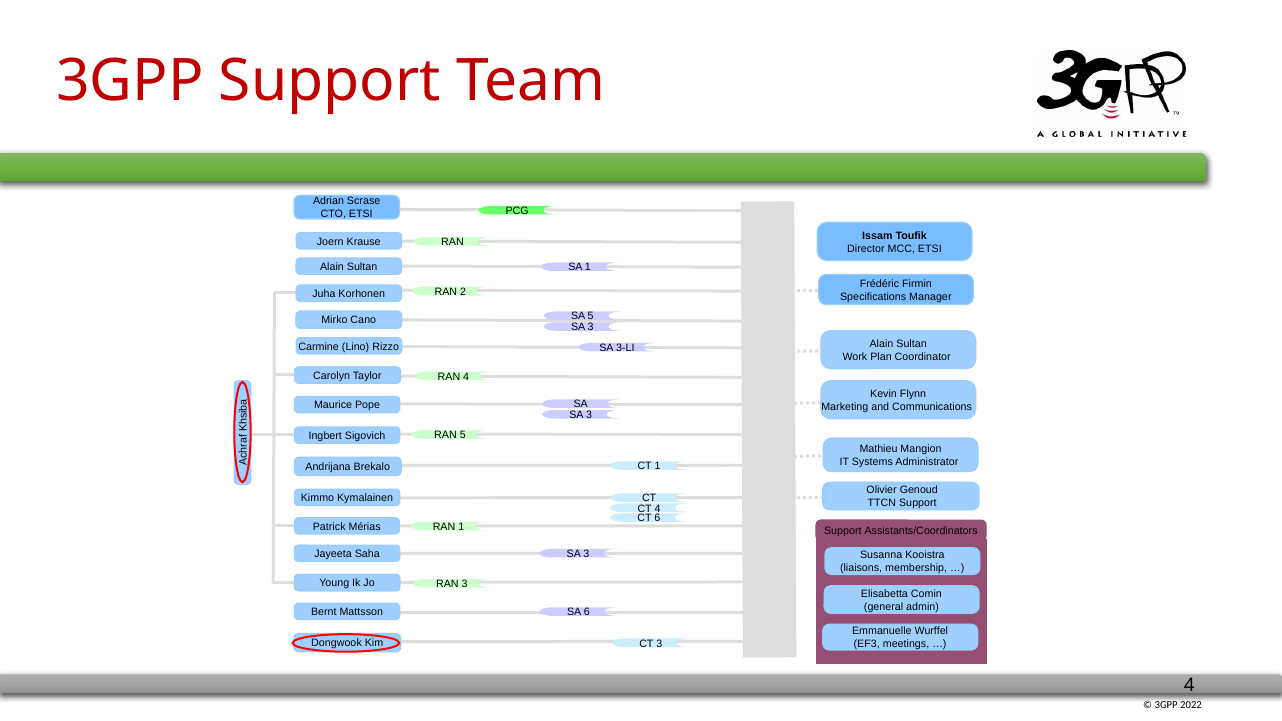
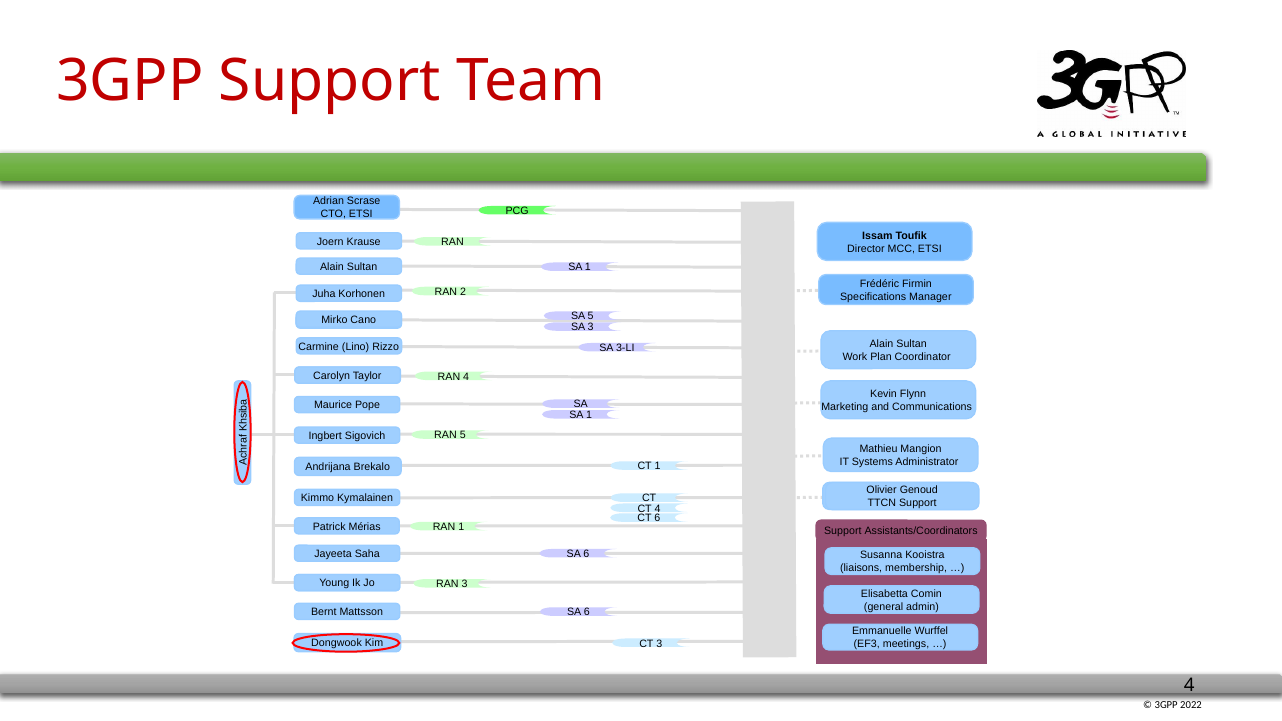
3 at (589, 415): 3 -> 1
3 at (586, 554): 3 -> 6
